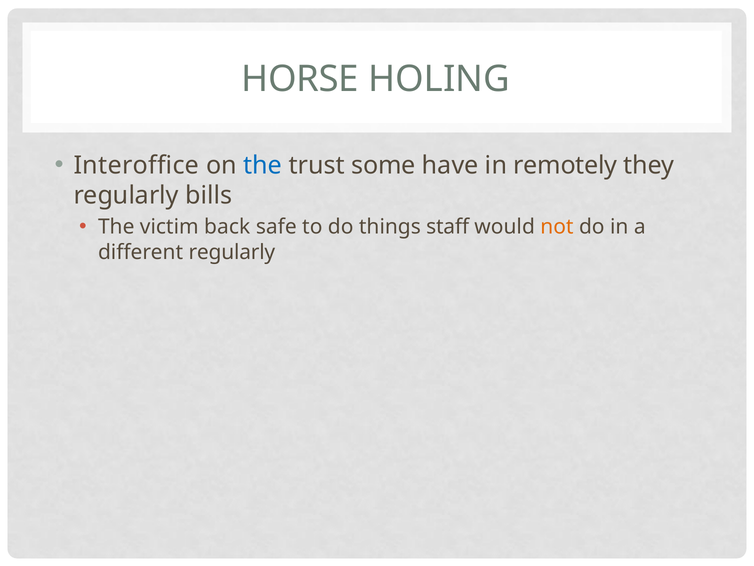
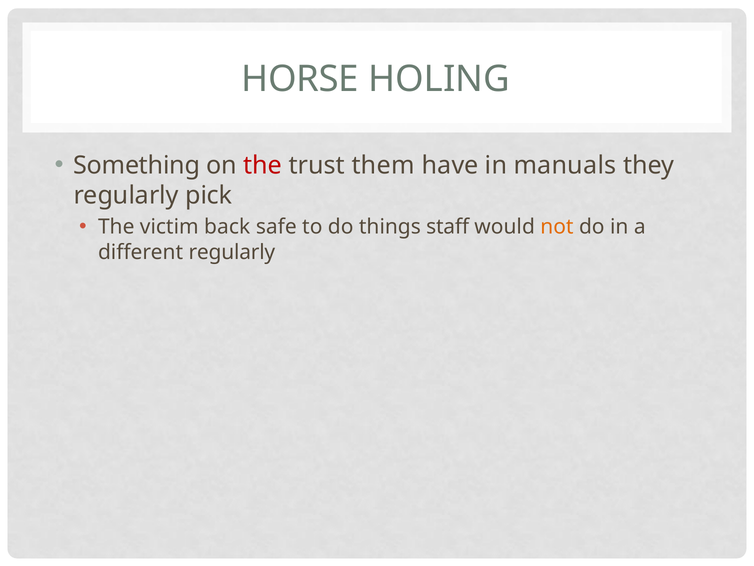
Interoffice: Interoffice -> Something
the at (263, 165) colour: blue -> red
some: some -> them
remotely: remotely -> manuals
bills: bills -> pick
